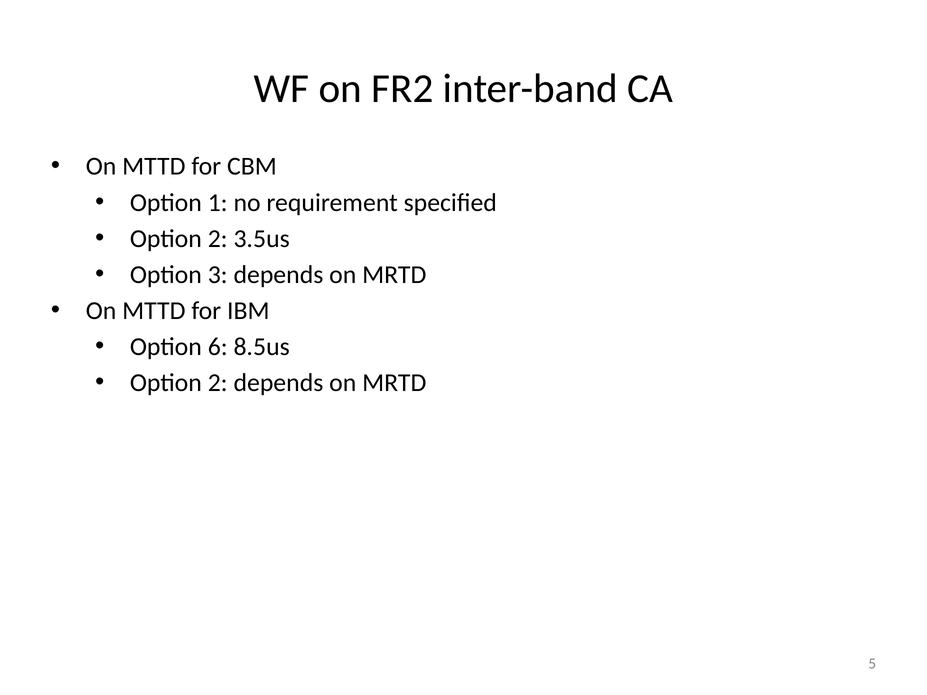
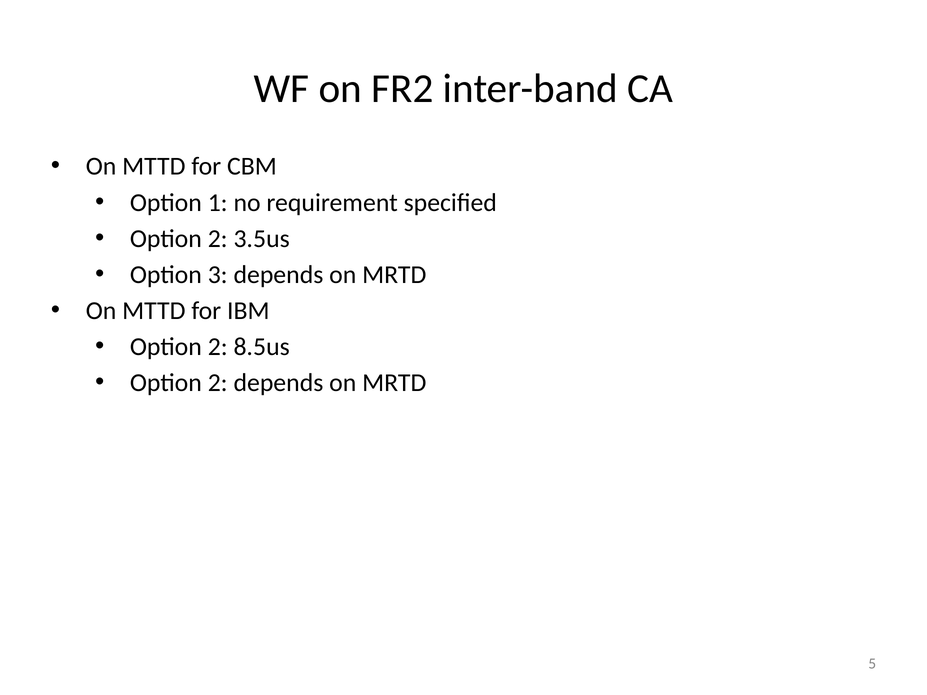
6 at (218, 347): 6 -> 2
